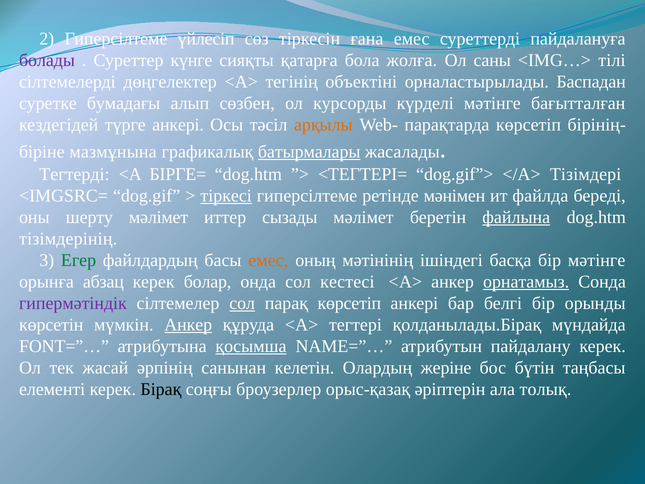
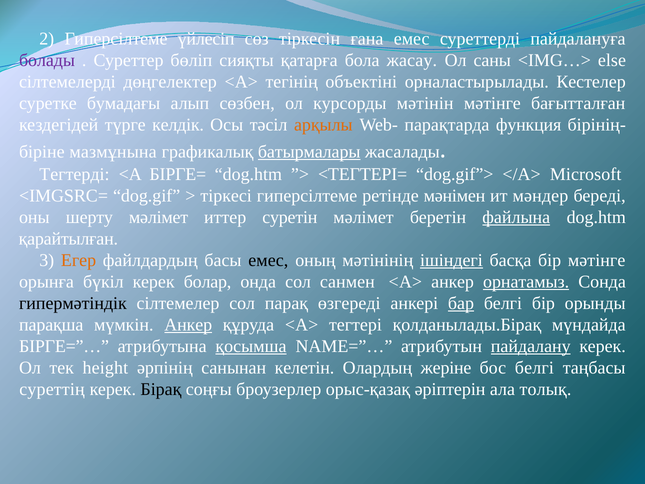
күнге: күнге -> бөліп
жолға: жолға -> жасау
тілі: тілі -> else
Баспадан: Баспадан -> Кестелер
күрделі: күрделі -> мәтінін
түрге анкері: анкері -> келдік
парақтарда көрсетіп: көрсетіп -> функция
Тізімдері: Тізімдері -> Microsoft
тіркесі underline: present -> none
файлда: файлда -> мәндер
сызады: сызады -> суретін
тізімдерінің: тізімдерінің -> қарайтылған
Егер colour: green -> orange
емес at (268, 260) colour: orange -> black
ішіндегі underline: none -> present
абзац: абзац -> бүкіл
кестесі: кестесі -> санмен
гипермәтіндік colour: purple -> black
сол at (242, 303) underline: present -> none
парақ көрсетіп: көрсетіп -> өзгереді
бар underline: none -> present
көрсетін: көрсетін -> парақша
FONT=”…: FONT=”… -> БІРГЕ=”…
пайдалану underline: none -> present
жасай: жасай -> height
бос бүтін: бүтін -> белгі
елементі: елементі -> суреттің
